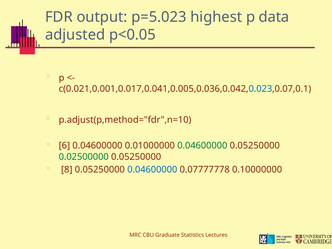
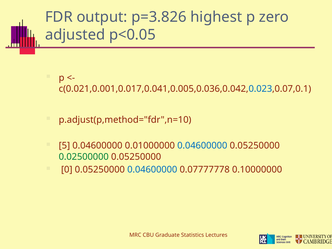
p=5.023: p=5.023 -> p=3.826
data: data -> zero
6: 6 -> 5
0.04600000 at (202, 146) colour: green -> blue
8: 8 -> 0
